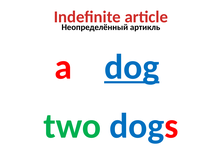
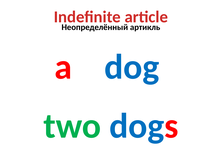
dog underline: present -> none
